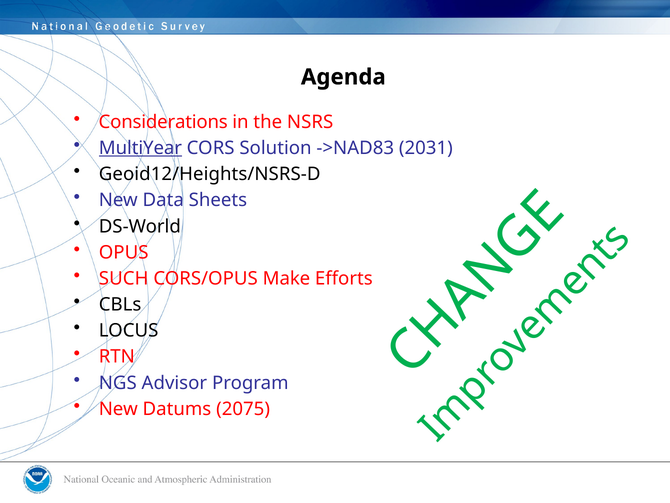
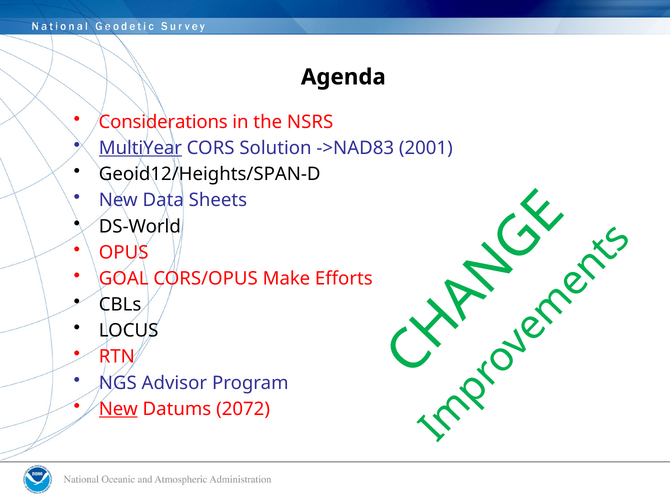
2031: 2031 -> 2001
Geoid12/Heights/NSRS-D: Geoid12/Heights/NSRS-D -> Geoid12/Heights/SPAN-D
SUCH: SUCH -> GOAL
New at (118, 409) underline: none -> present
2075: 2075 -> 2072
